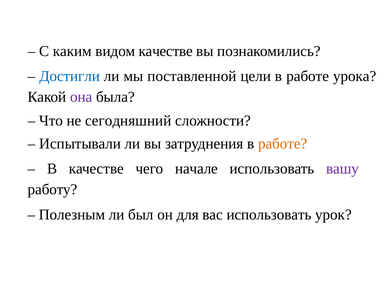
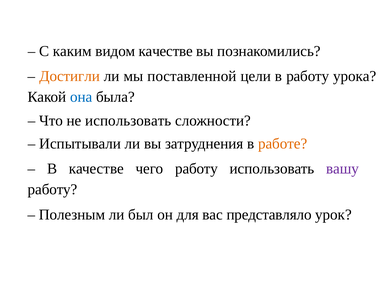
Достигли colour: blue -> orange
цели в работе: работе -> работу
она colour: purple -> blue
не сегодняшний: сегодняшний -> использовать
чего начале: начале -> работу
вас использовать: использовать -> представляло
